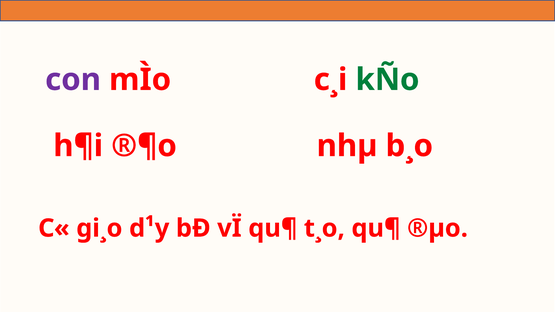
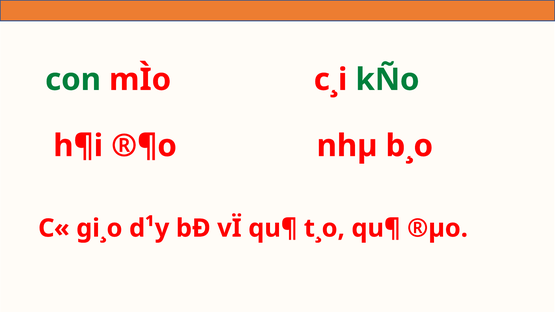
con colour: purple -> green
